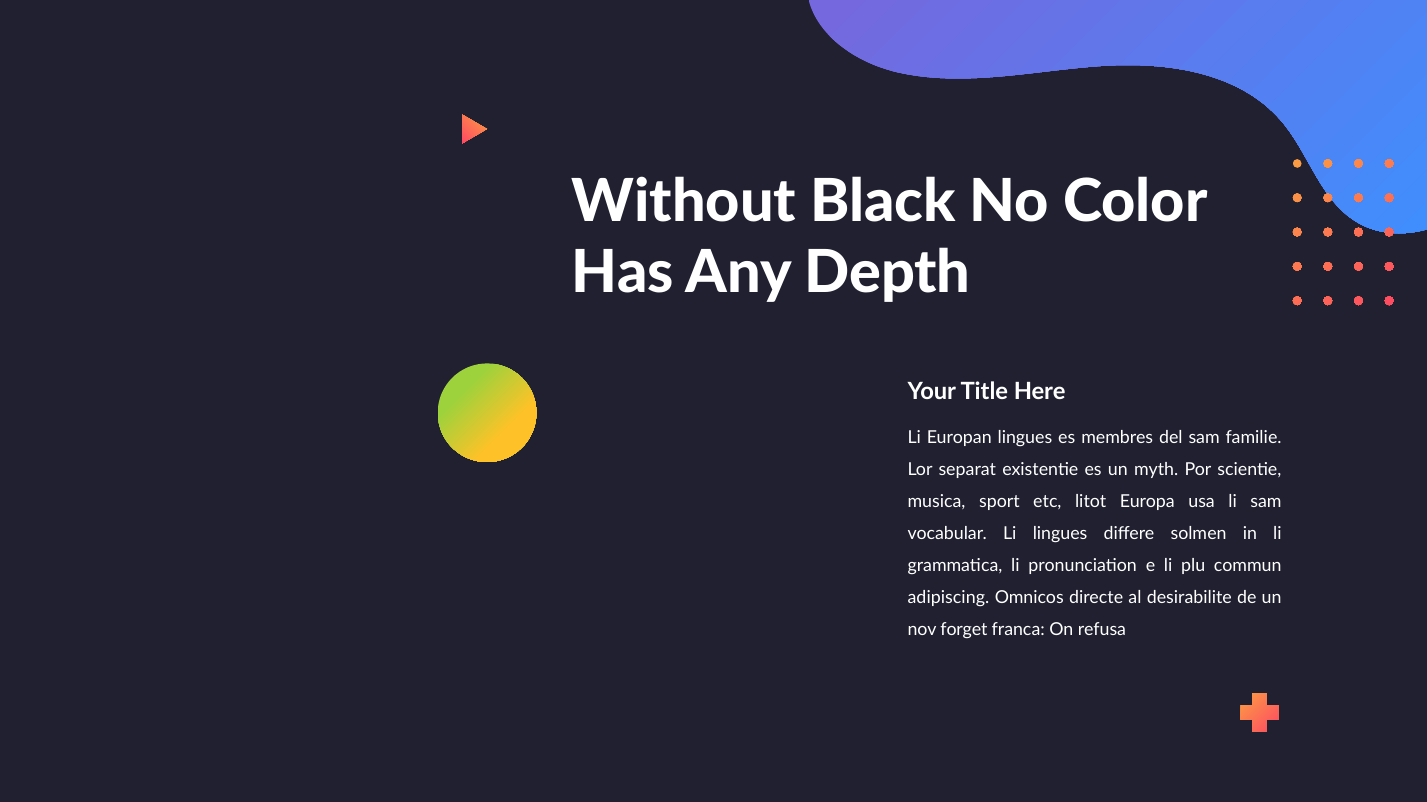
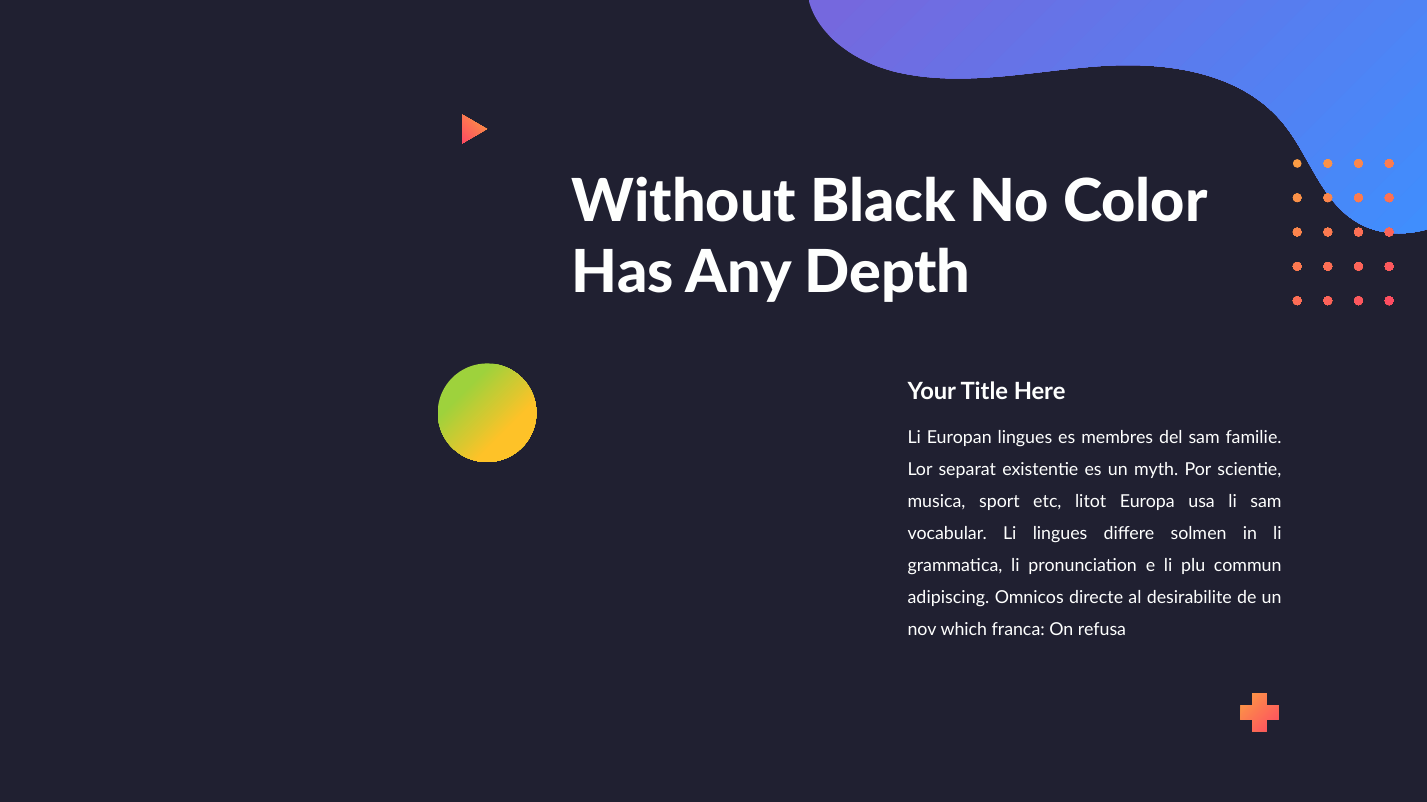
forget: forget -> which
